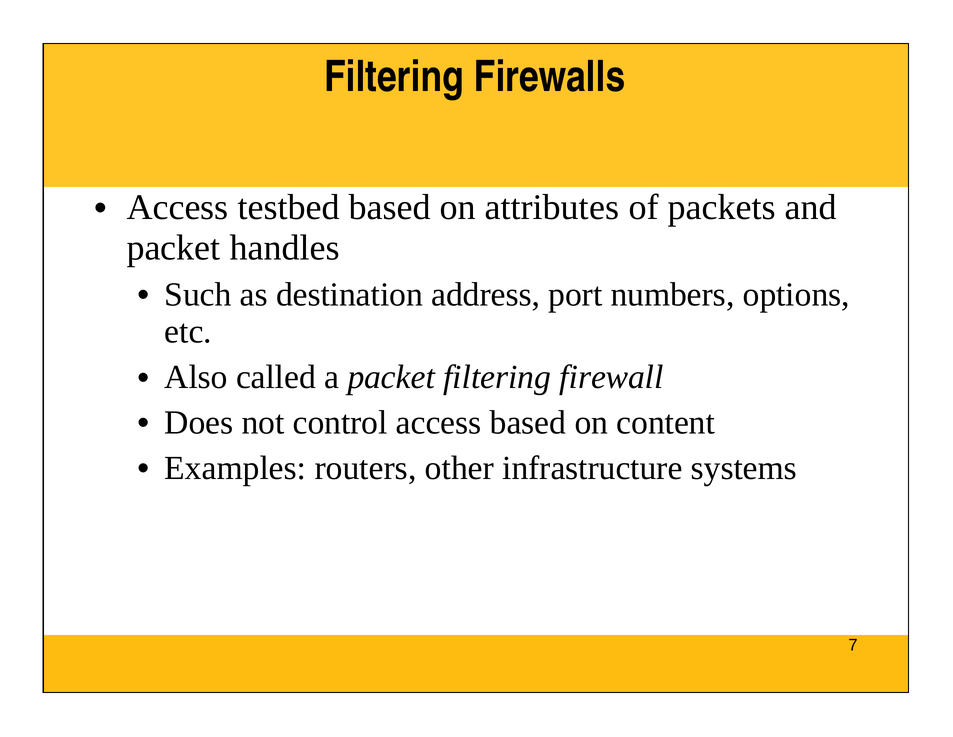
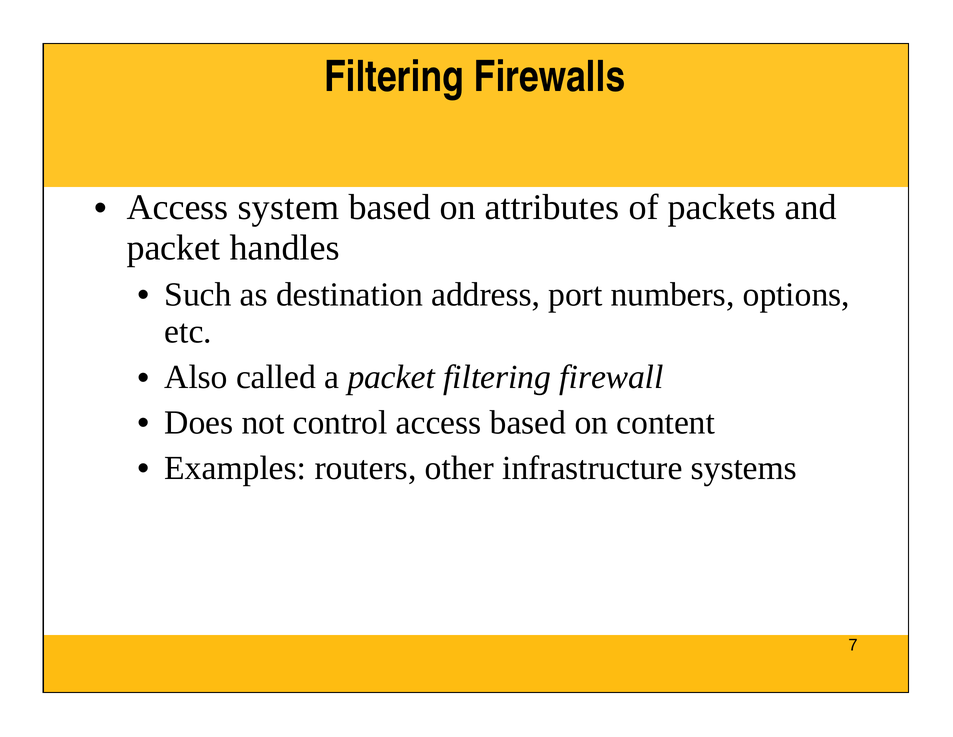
testbed: testbed -> system
